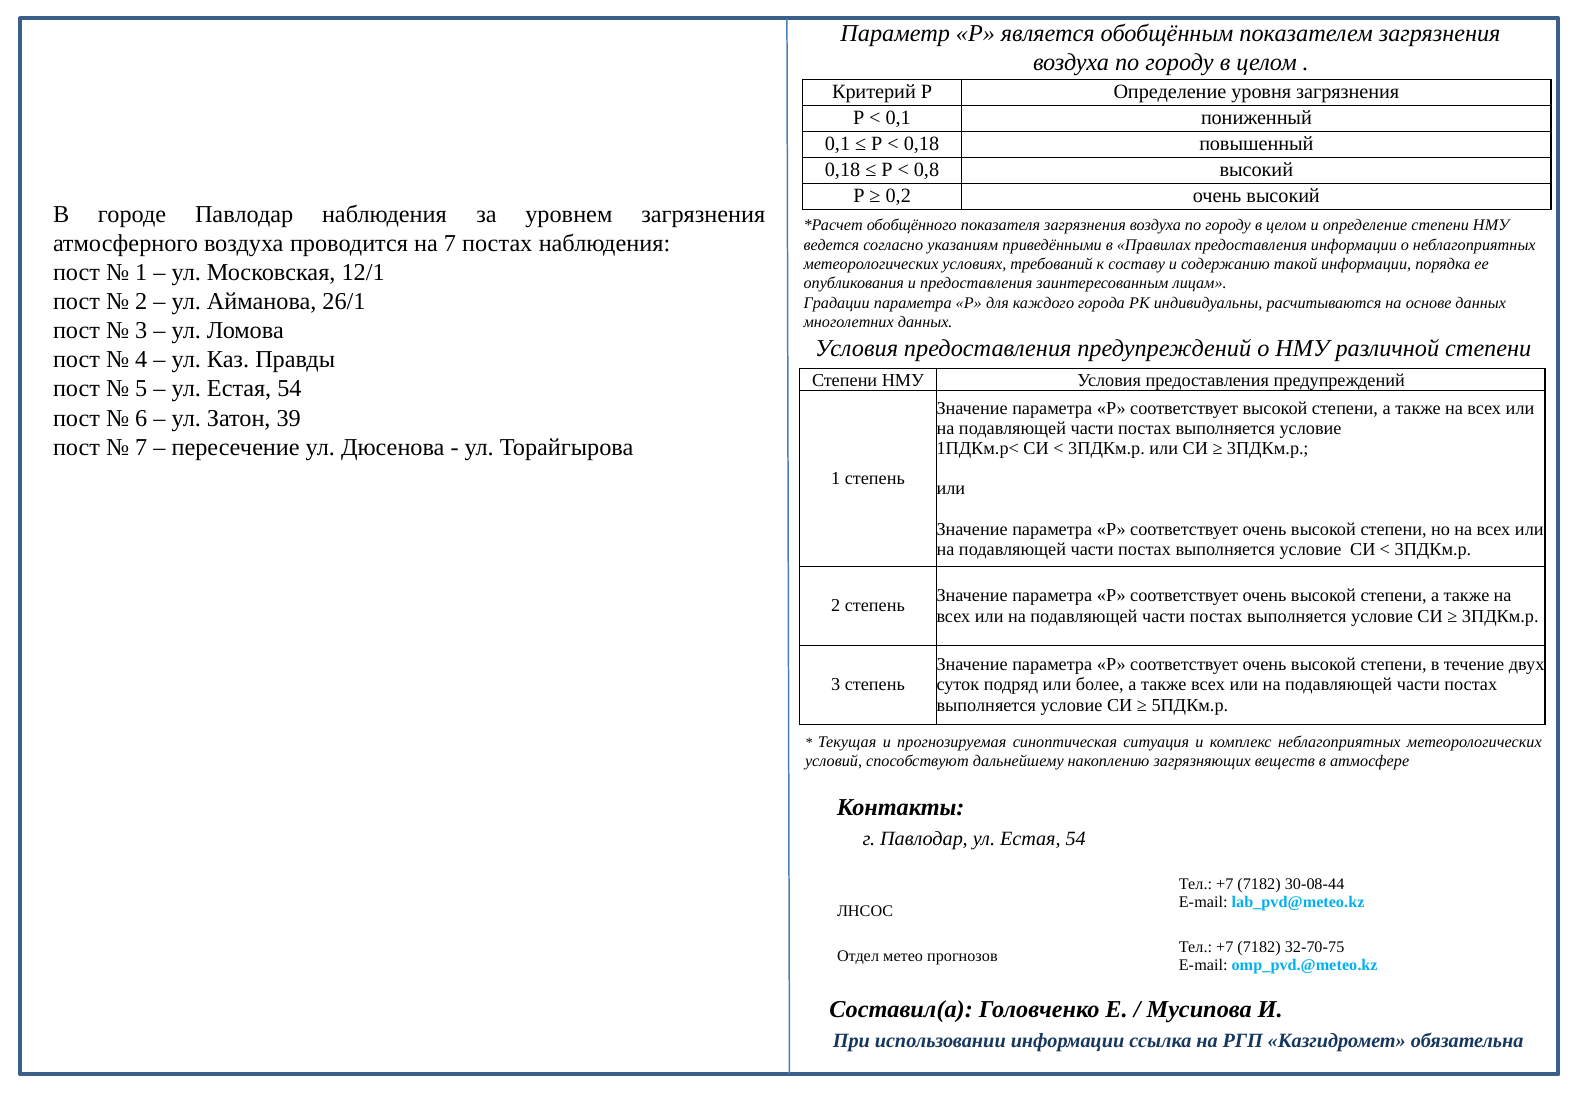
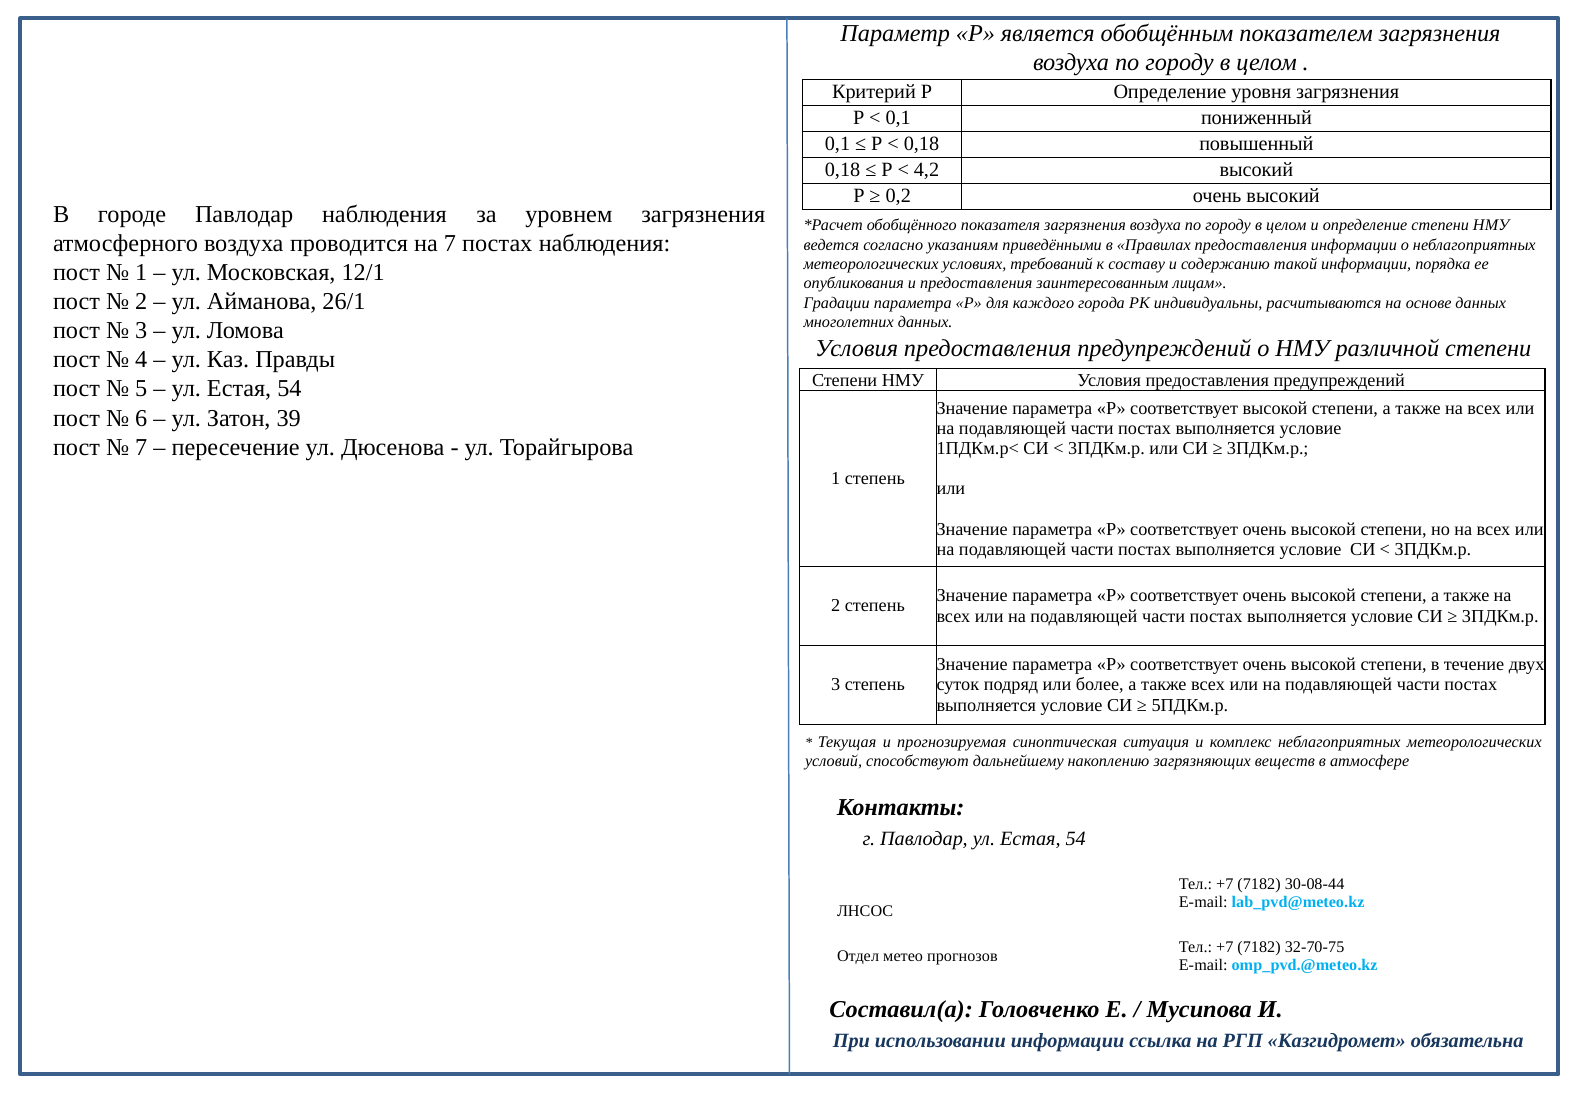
0,8: 0,8 -> 4,2
